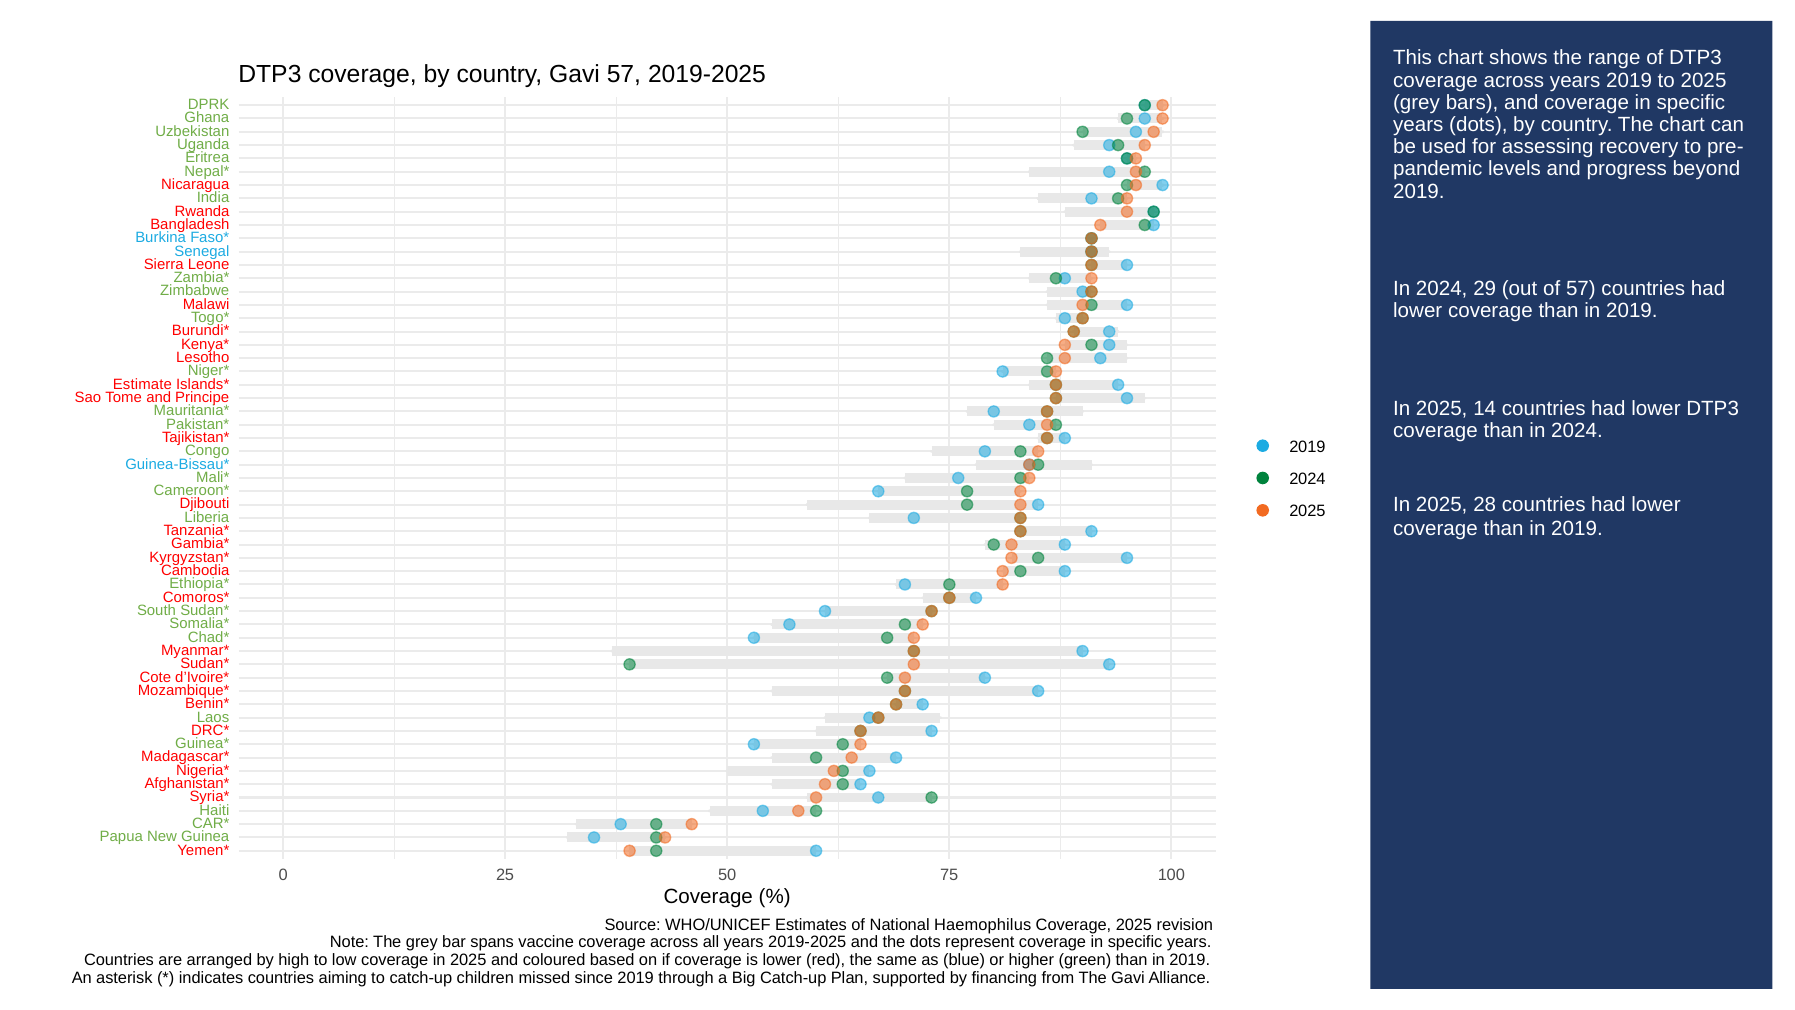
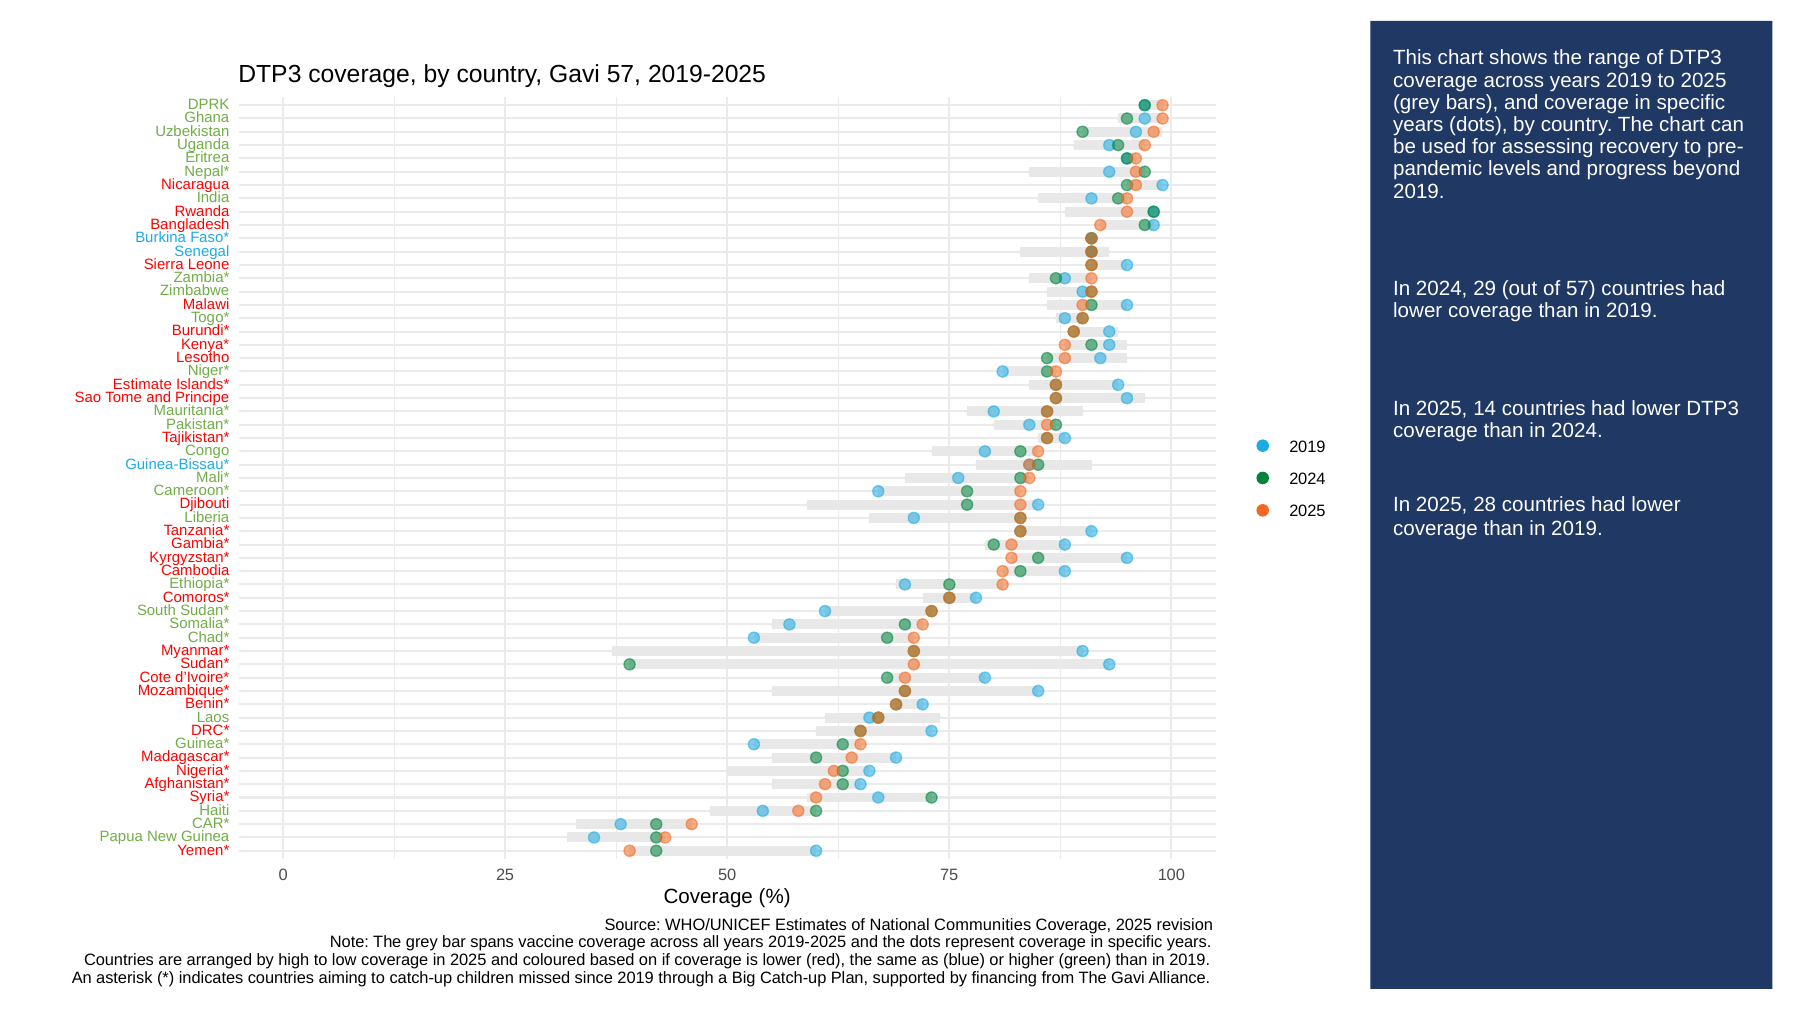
Haemophilus: Haemophilus -> Communities
